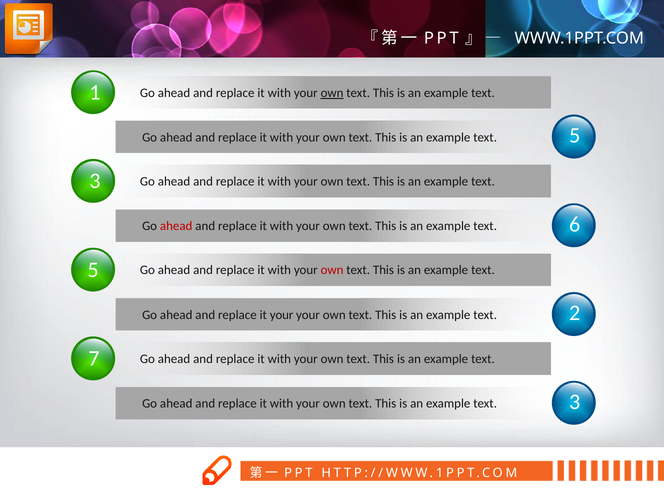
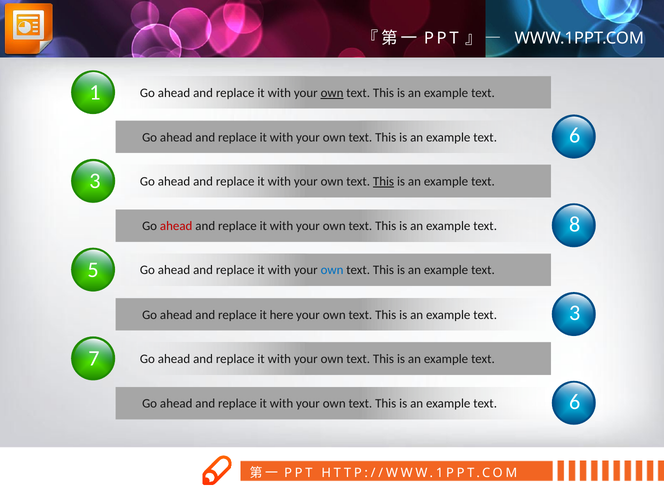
5 at (575, 136): 5 -> 6
This at (384, 182) underline: none -> present
6: 6 -> 8
own at (332, 270) colour: red -> blue
it your: your -> here
2 at (575, 313): 2 -> 3
3 at (575, 402): 3 -> 6
